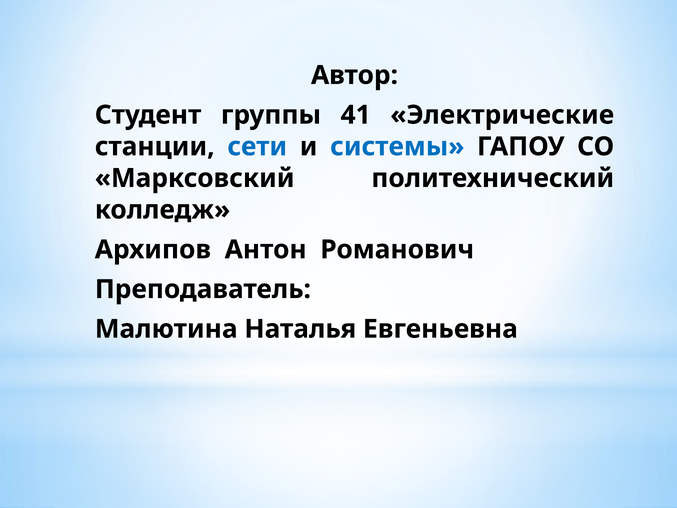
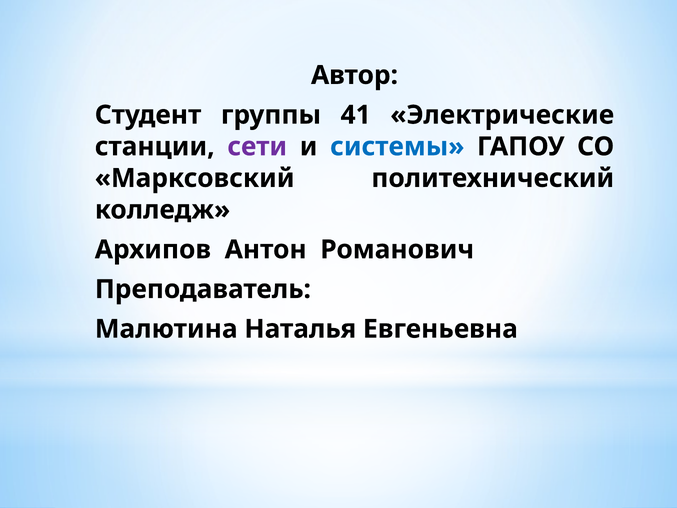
сети colour: blue -> purple
